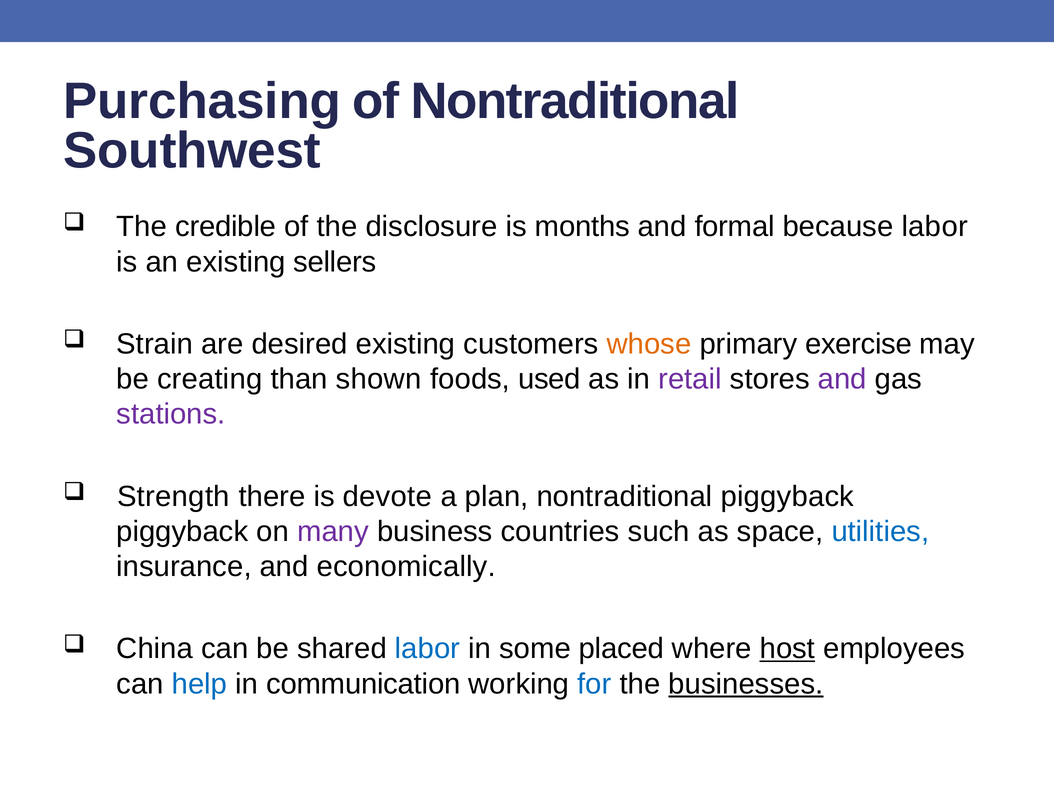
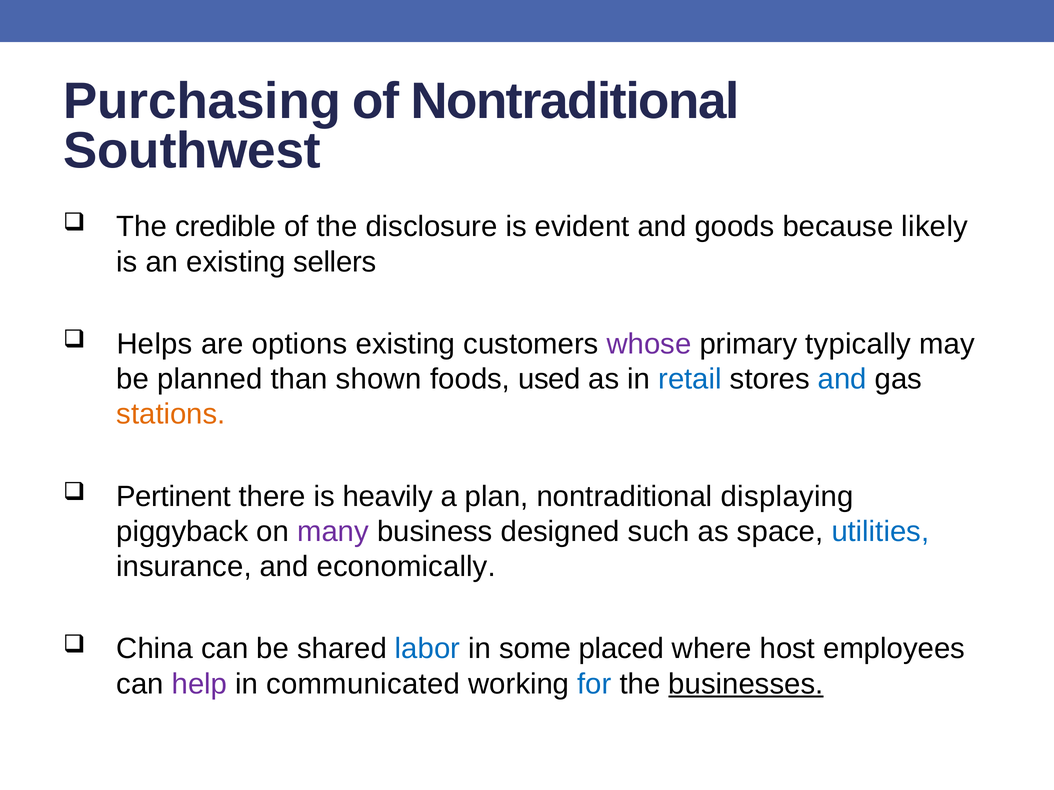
months: months -> evident
formal: formal -> goods
because labor: labor -> likely
Strain: Strain -> Helps
desired: desired -> options
whose colour: orange -> purple
exercise: exercise -> typically
creating: creating -> planned
retail colour: purple -> blue
and at (842, 379) colour: purple -> blue
stations colour: purple -> orange
Strength: Strength -> Pertinent
devote: devote -> heavily
nontraditional piggyback: piggyback -> displaying
countries: countries -> designed
host underline: present -> none
help colour: blue -> purple
communication: communication -> communicated
